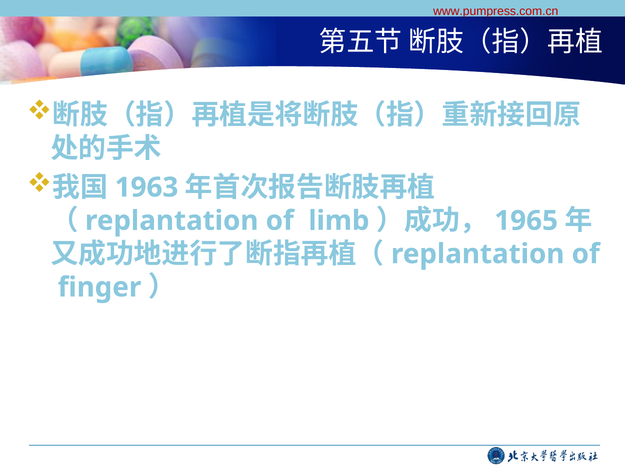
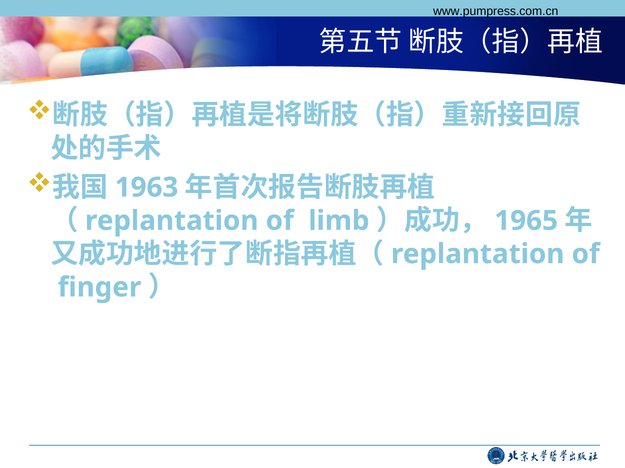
www.pumpress.com.cn colour: red -> black
